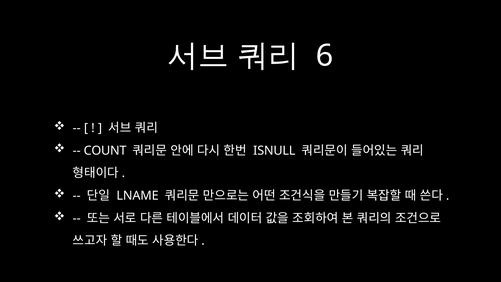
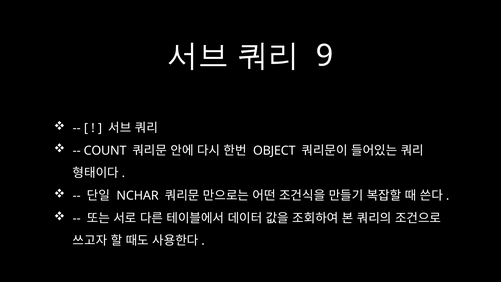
6: 6 -> 9
ISNULL: ISNULL -> OBJECT
LNAME: LNAME -> NCHAR
